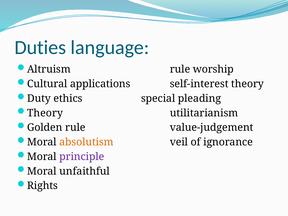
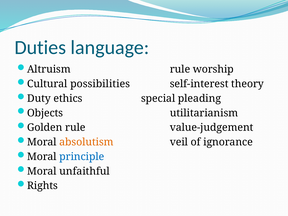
applications: applications -> possibilities
Theory at (45, 113): Theory -> Objects
principle colour: purple -> blue
